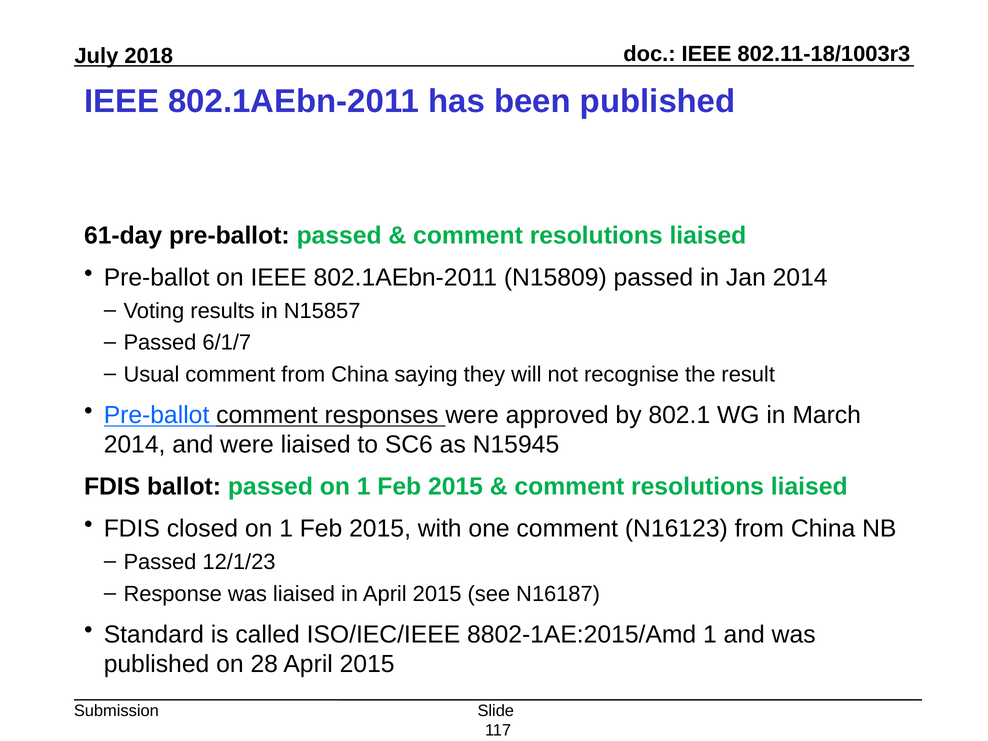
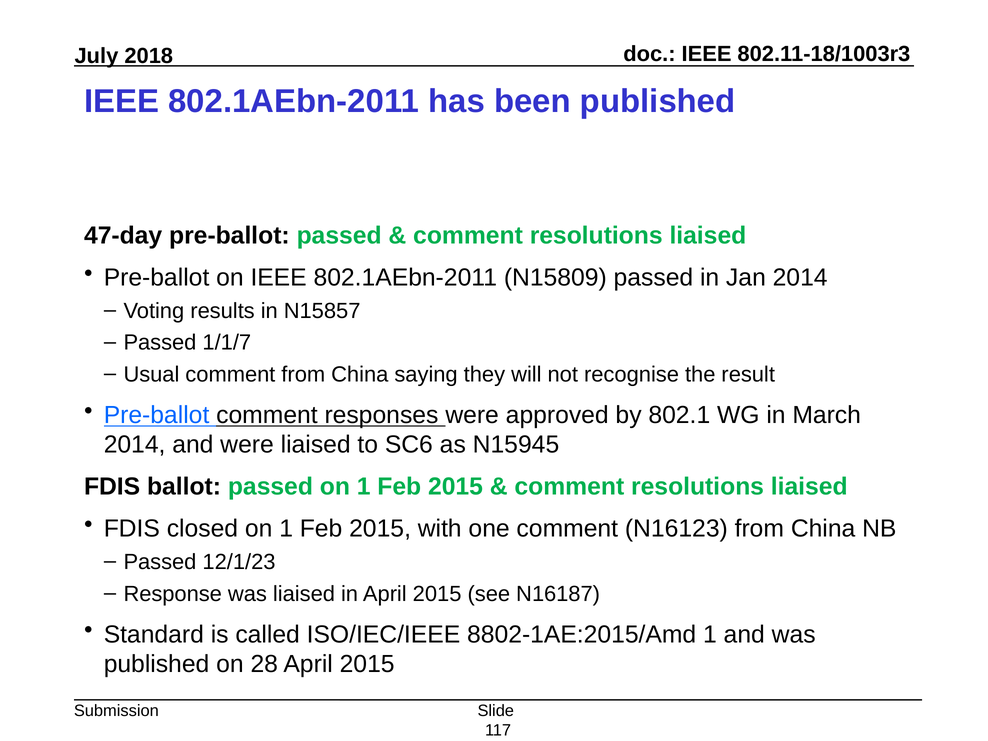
61-day: 61-day -> 47-day
6/1/7: 6/1/7 -> 1/1/7
